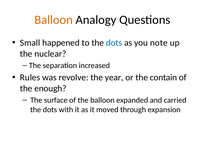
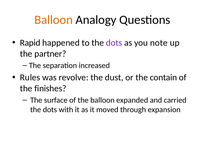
Small: Small -> Rapid
dots at (114, 43) colour: blue -> purple
nuclear: nuclear -> partner
year: year -> dust
enough: enough -> finishes
